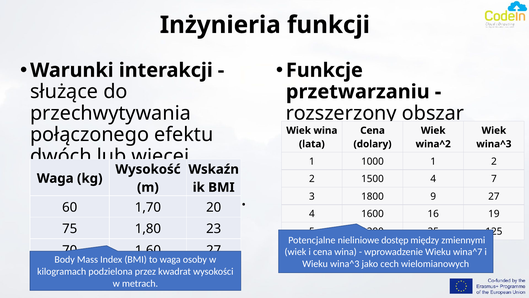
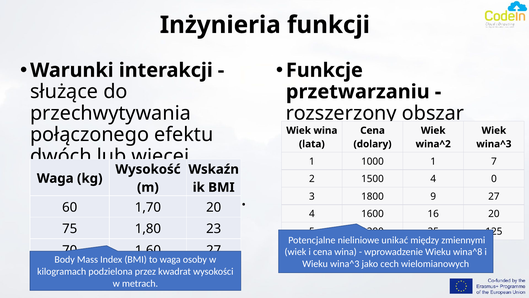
1 2: 2 -> 7
7: 7 -> 0
16 19: 19 -> 20
dostęp: dostęp -> unikać
wina^7: wina^7 -> wina^8
